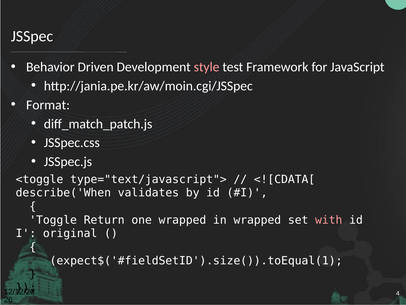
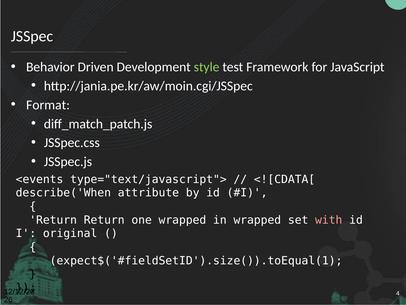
style colour: pink -> light green
<toggle: <toggle -> <events
validates: validates -> attribute
Toggle at (53, 220): Toggle -> Return
